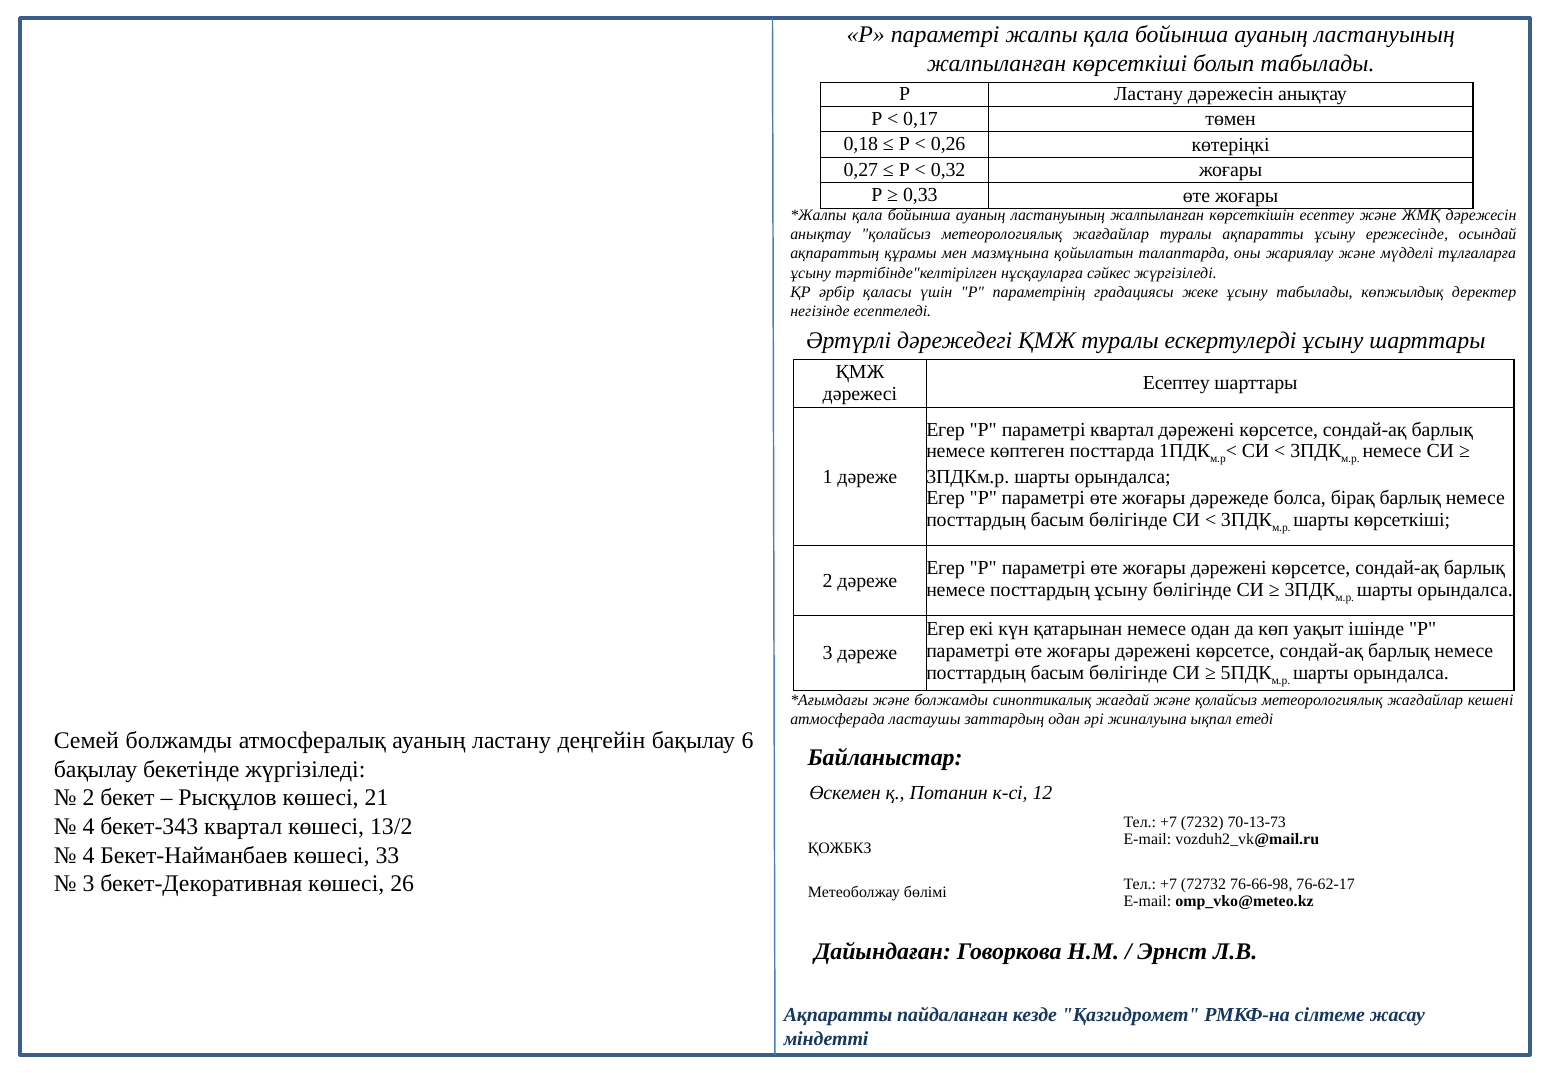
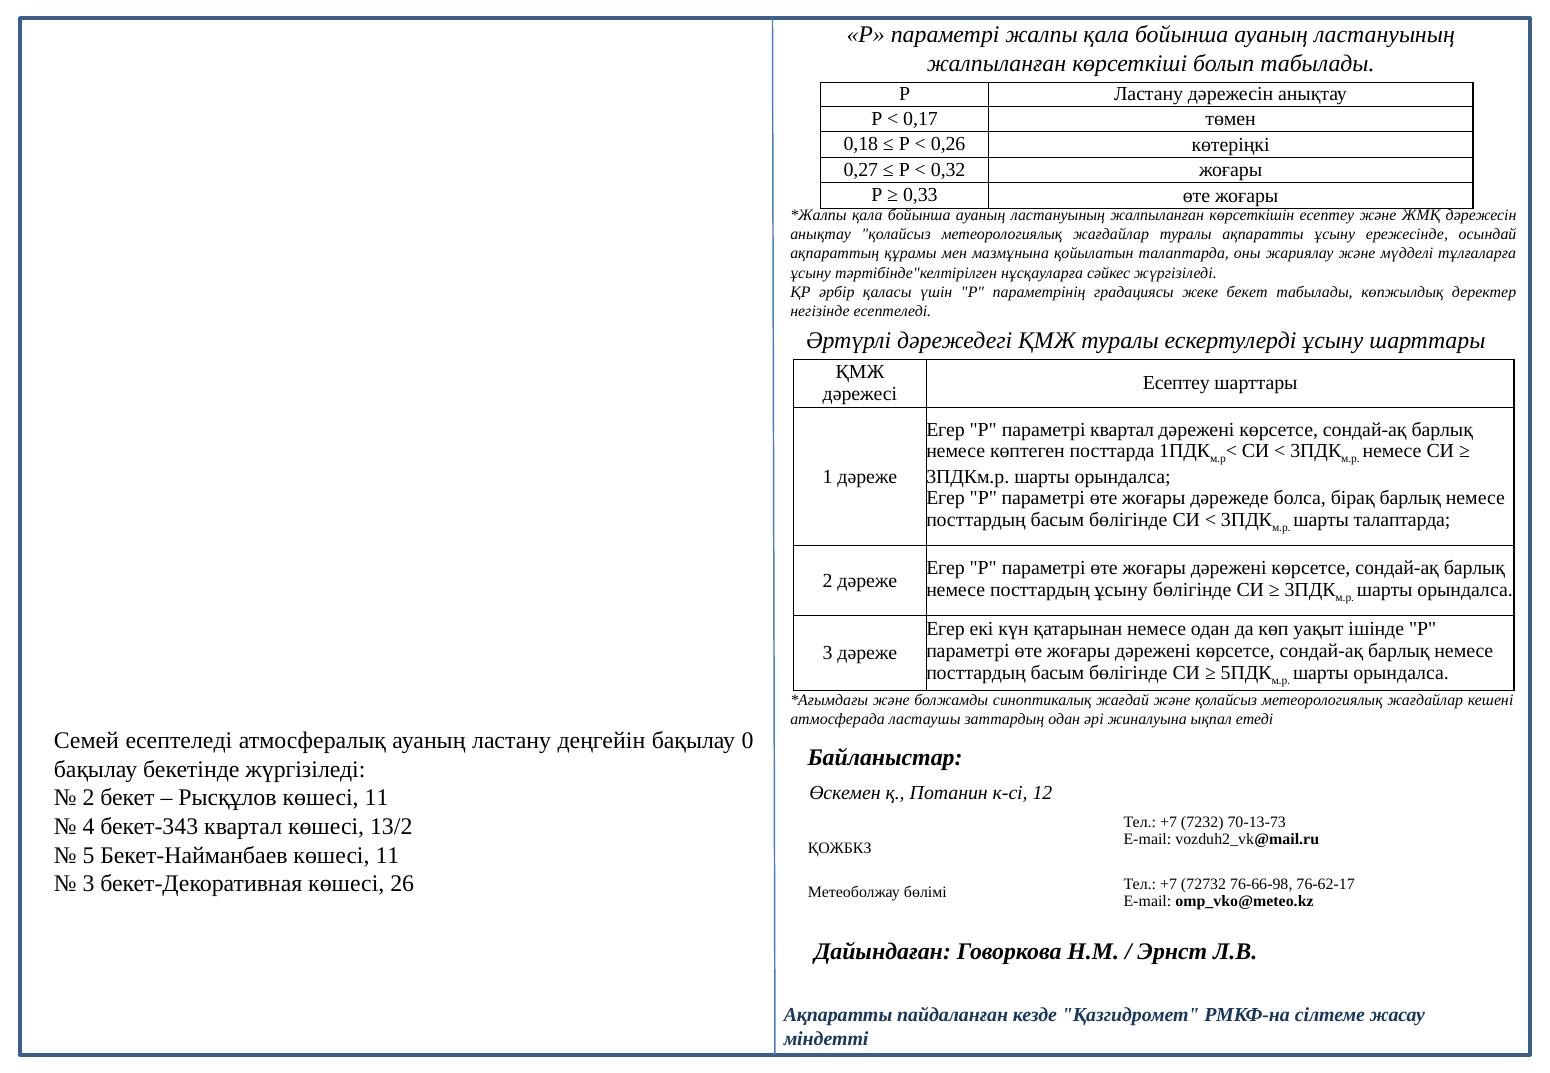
жеке ұсыну: ұсыну -> бекет
шарты көрсеткіші: көрсеткіші -> талаптарда
Семей болжамды: болжамды -> есептеледі
6: 6 -> 0
Рысқұлов көшесі 21: 21 -> 11
4 at (88, 855): 4 -> 5
Бекет-Найманбаев көшесі 33: 33 -> 11
